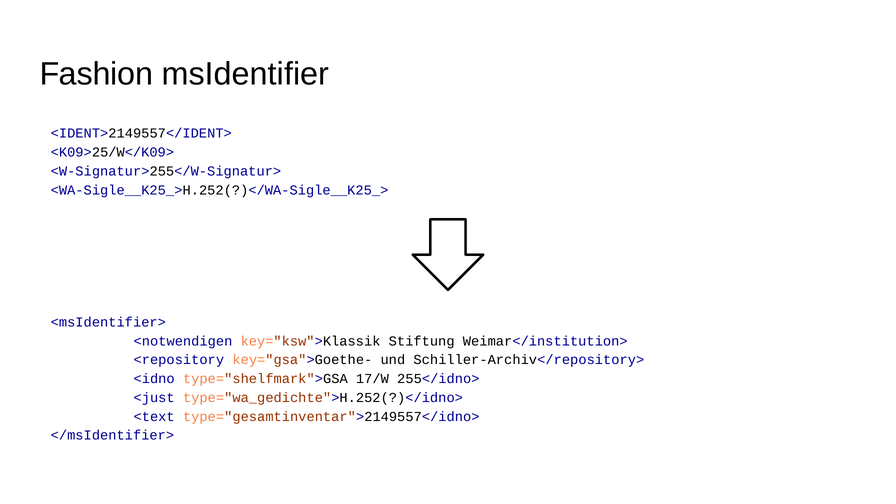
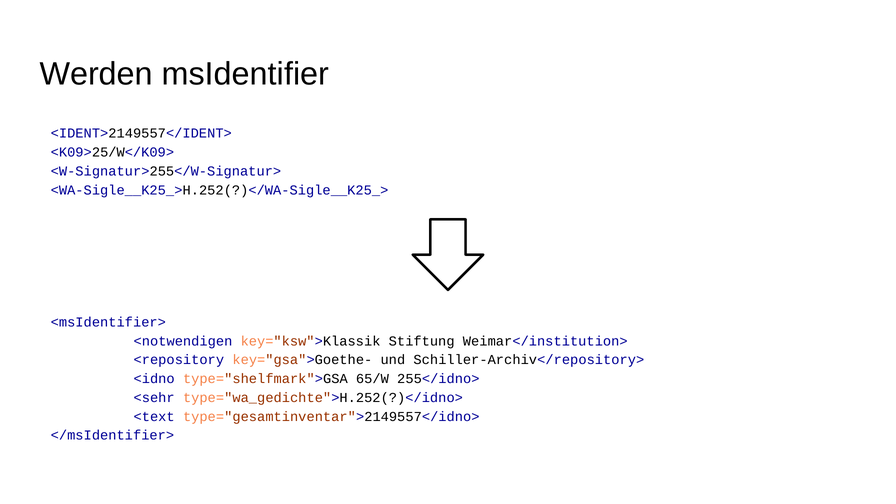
Fashion: Fashion -> Werden
17/W: 17/W -> 65/W
<just: <just -> <sehr
